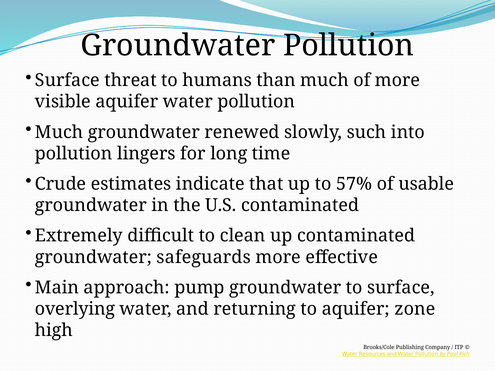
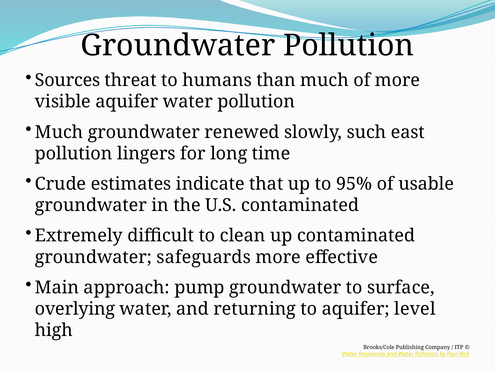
Surface at (67, 80): Surface -> Sources
into: into -> east
57%: 57% -> 95%
zone: zone -> level
